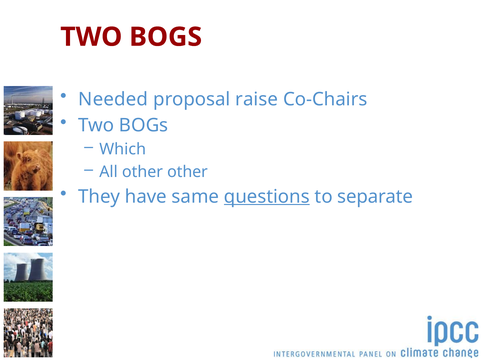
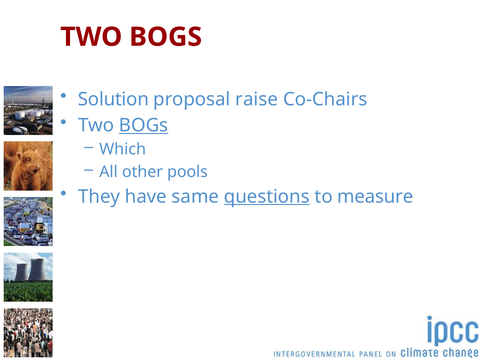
Needed: Needed -> Solution
BOGs at (144, 125) underline: none -> present
other other: other -> pools
separate: separate -> measure
